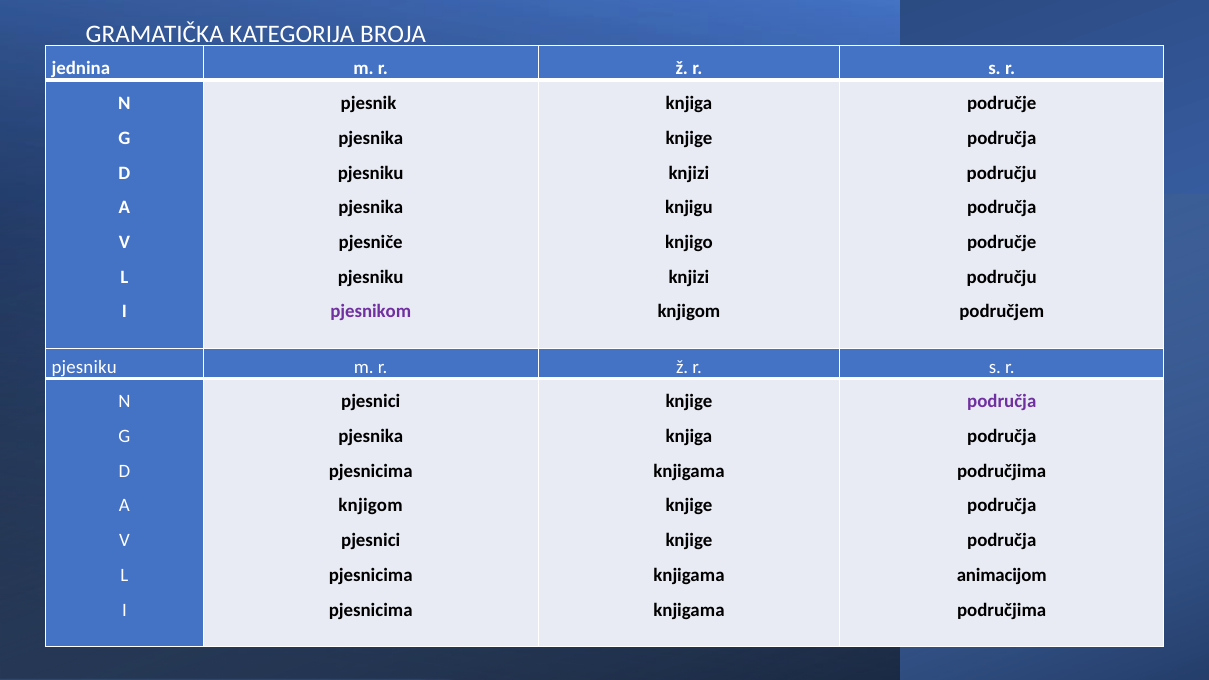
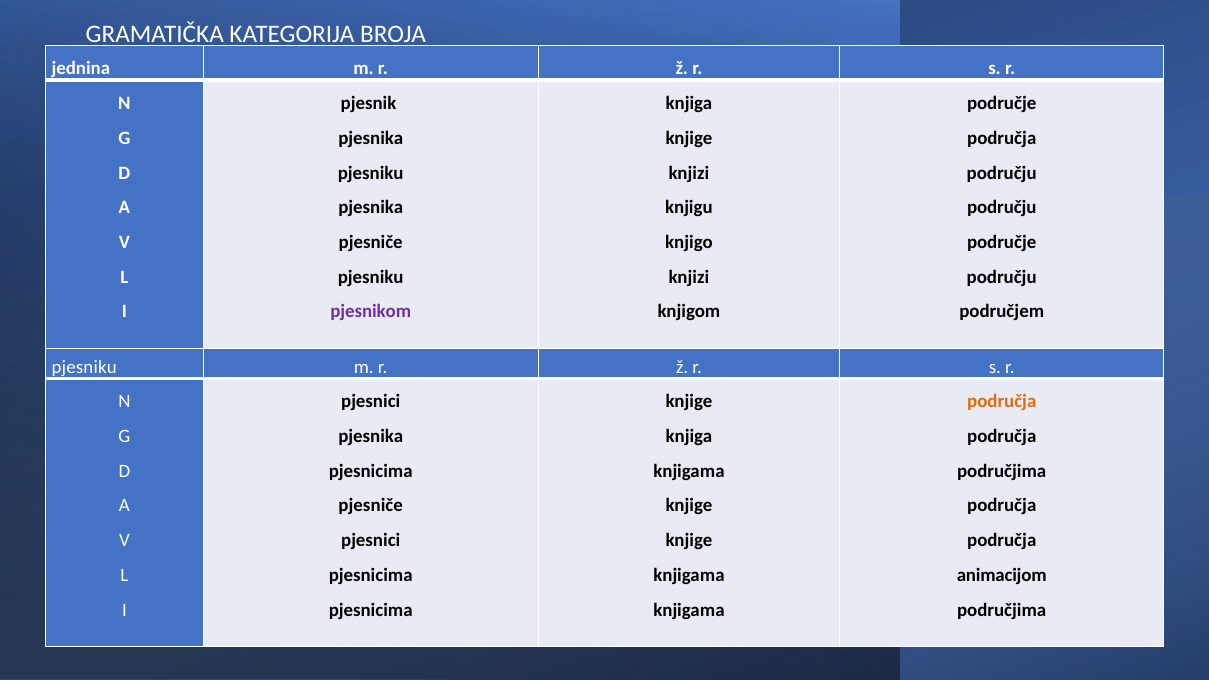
područja at (1002, 207): područja -> području
područja at (1002, 402) colour: purple -> orange
knjigom at (371, 506): knjigom -> pjesniče
